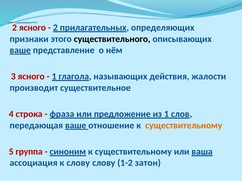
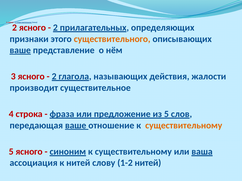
существительного colour: black -> orange
1 at (54, 77): 1 -> 2
из 1: 1 -> 5
5 группа: группа -> ясного
к слову: слову -> нитей
1-2 затон: затон -> нитей
